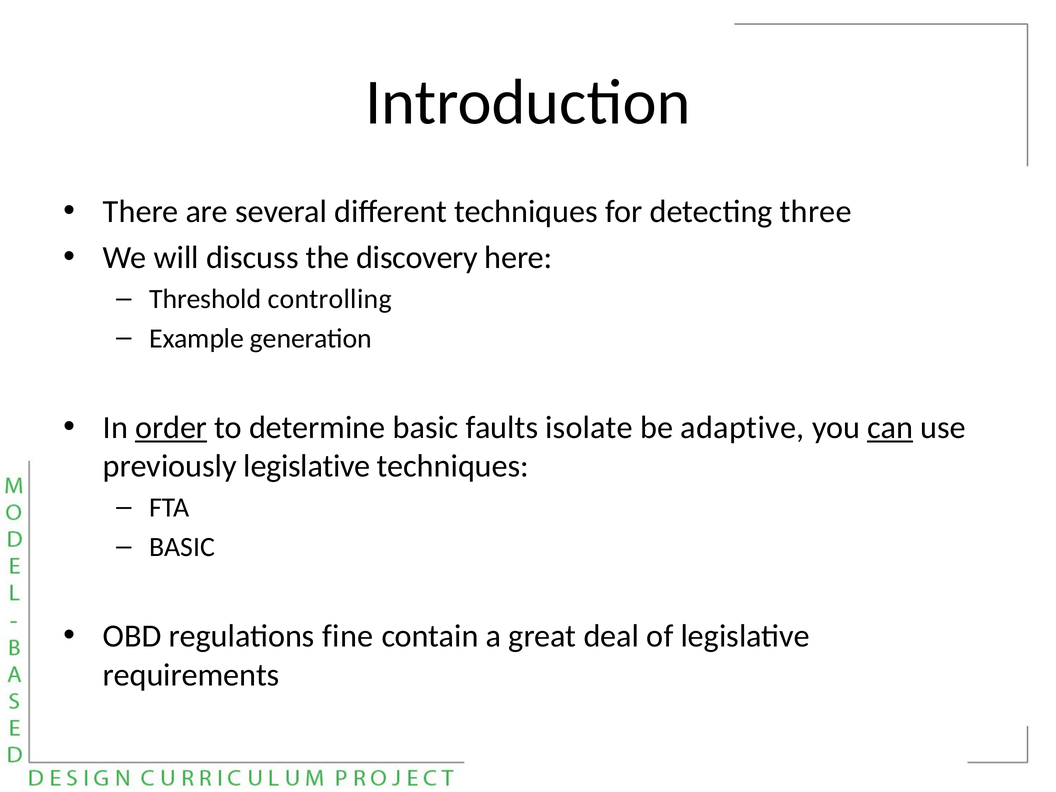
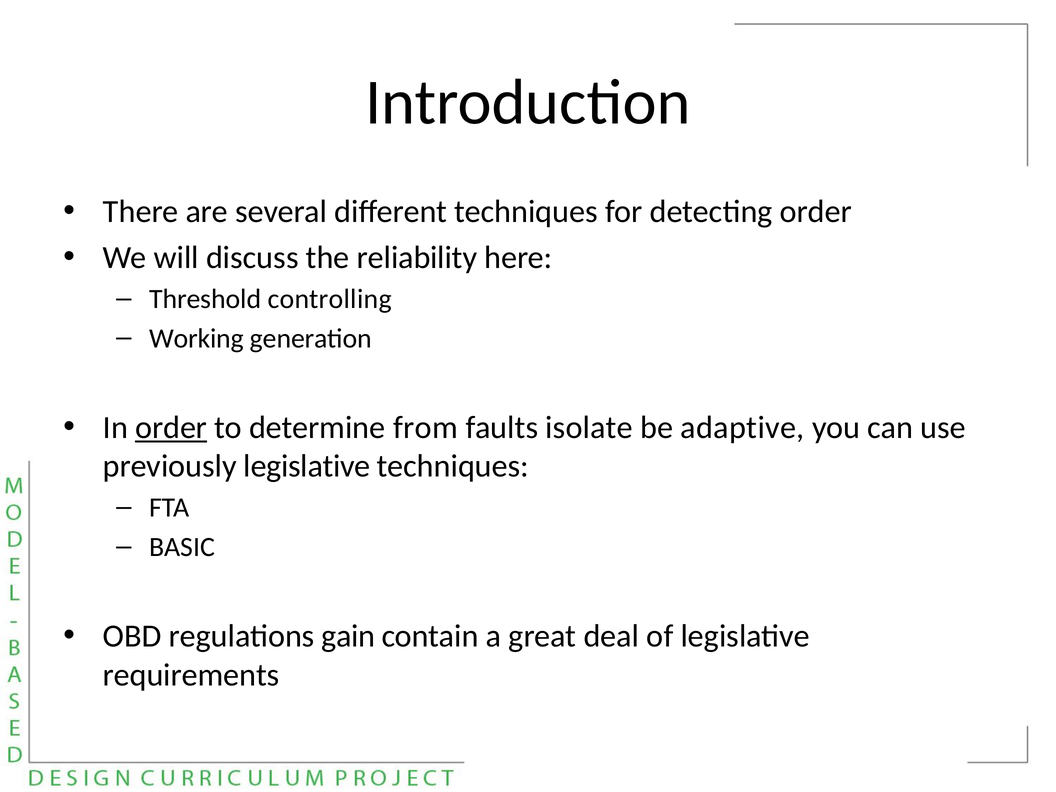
detecting three: three -> order
discovery: discovery -> reliability
Example: Example -> Working
determine basic: basic -> from
can underline: present -> none
fine: fine -> gain
